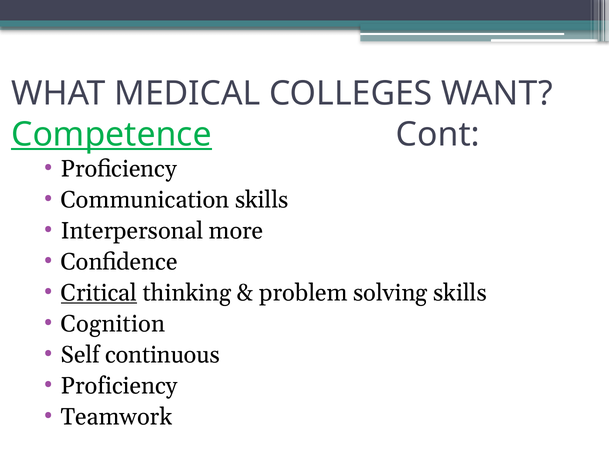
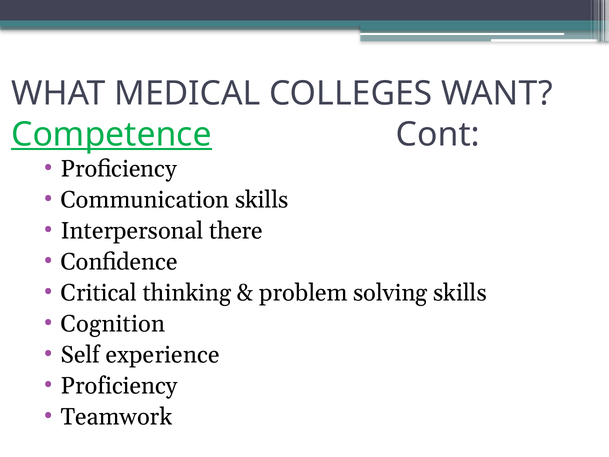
more: more -> there
Critical underline: present -> none
continuous: continuous -> experience
